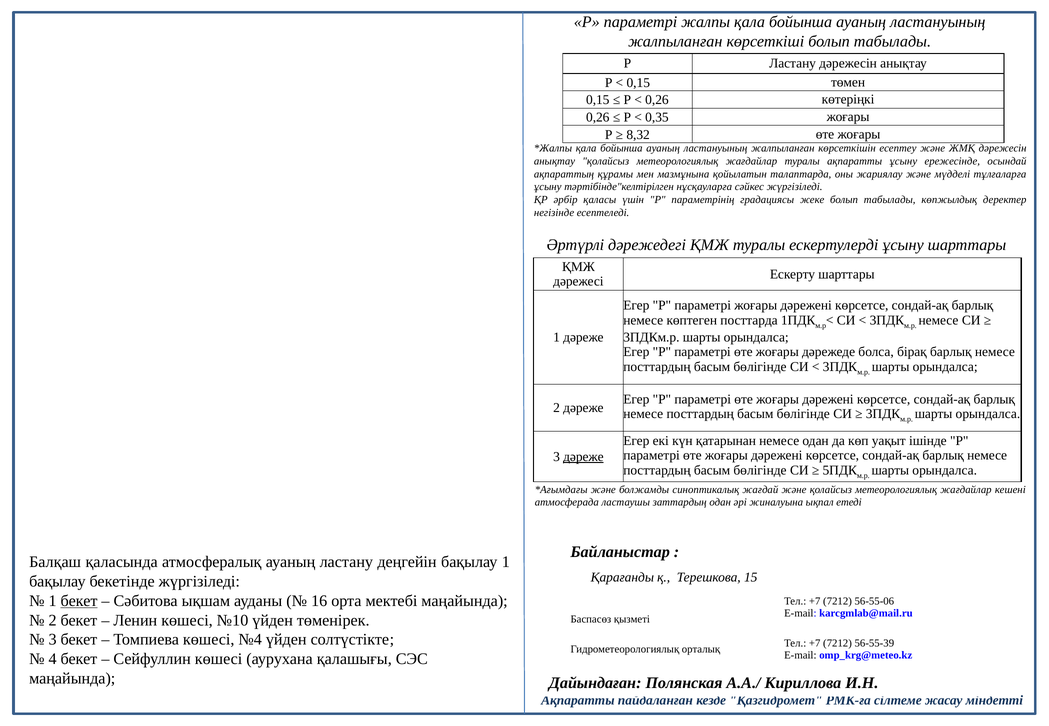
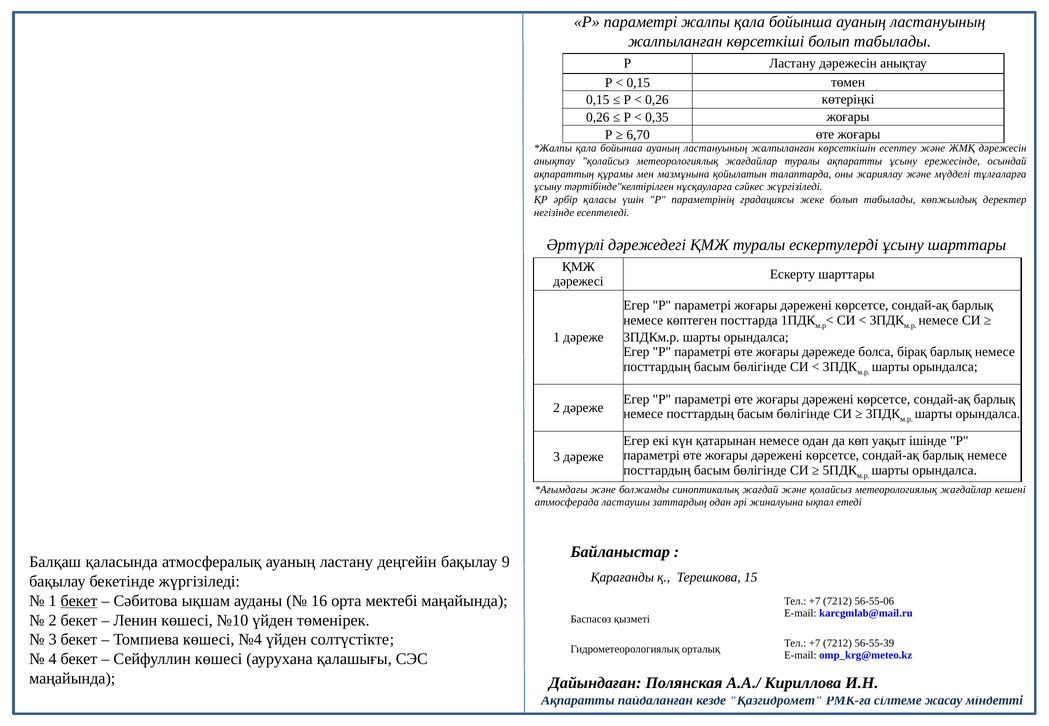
8,32: 8,32 -> 6,70
дәреже at (583, 457) underline: present -> none
бақылау 1: 1 -> 9
